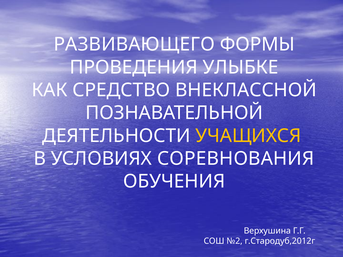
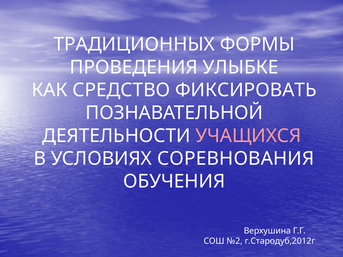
РАЗВИВАЮЩЕГО: РАЗВИВАЮЩЕГО -> ТРАДИЦИОННЫХ
ВНЕКЛАССНОЙ: ВНЕКЛАССНОЙ -> ФИКСИРОВАТЬ
УЧАЩИХСЯ colour: yellow -> pink
